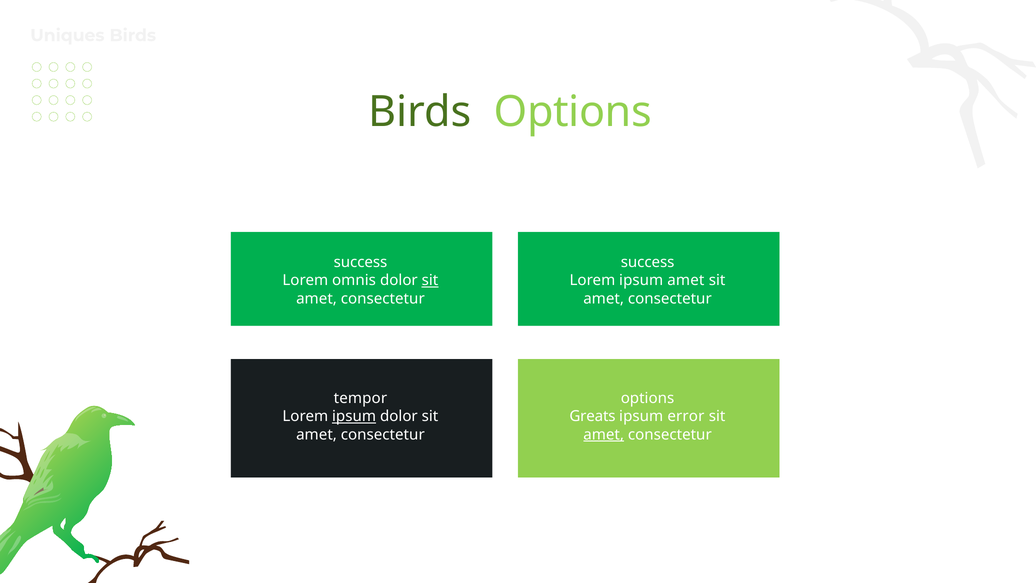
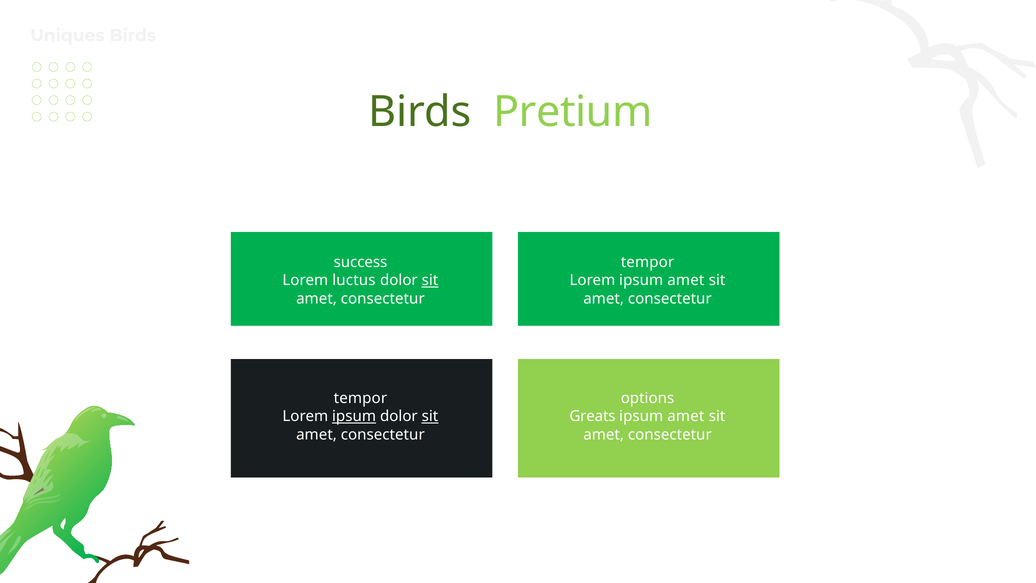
Birds Options: Options -> Pretium
success at (648, 262): success -> tempor
omnis: omnis -> luctus
sit at (430, 416) underline: none -> present
error at (686, 416): error -> amet
amet at (604, 434) underline: present -> none
